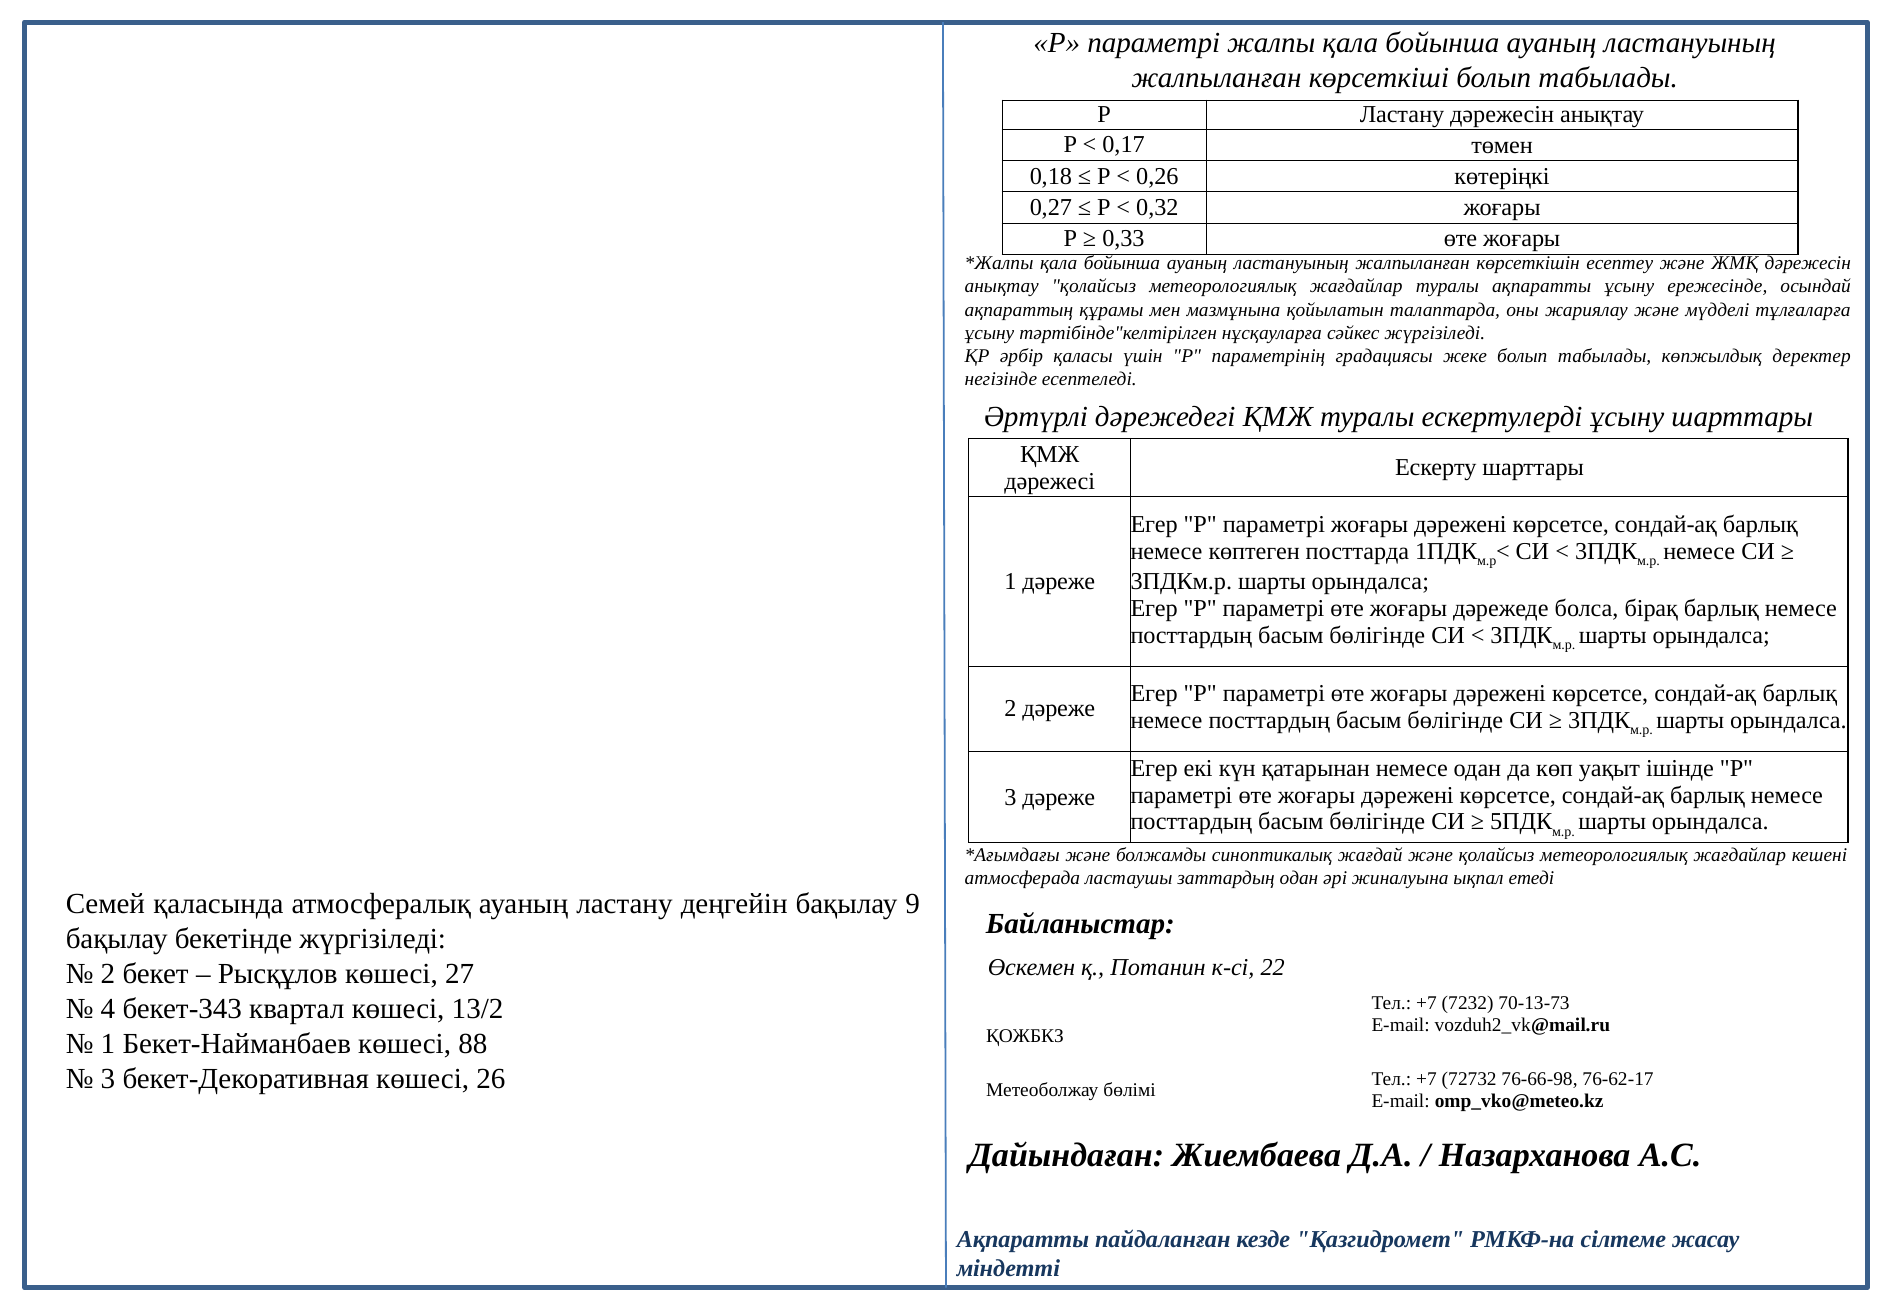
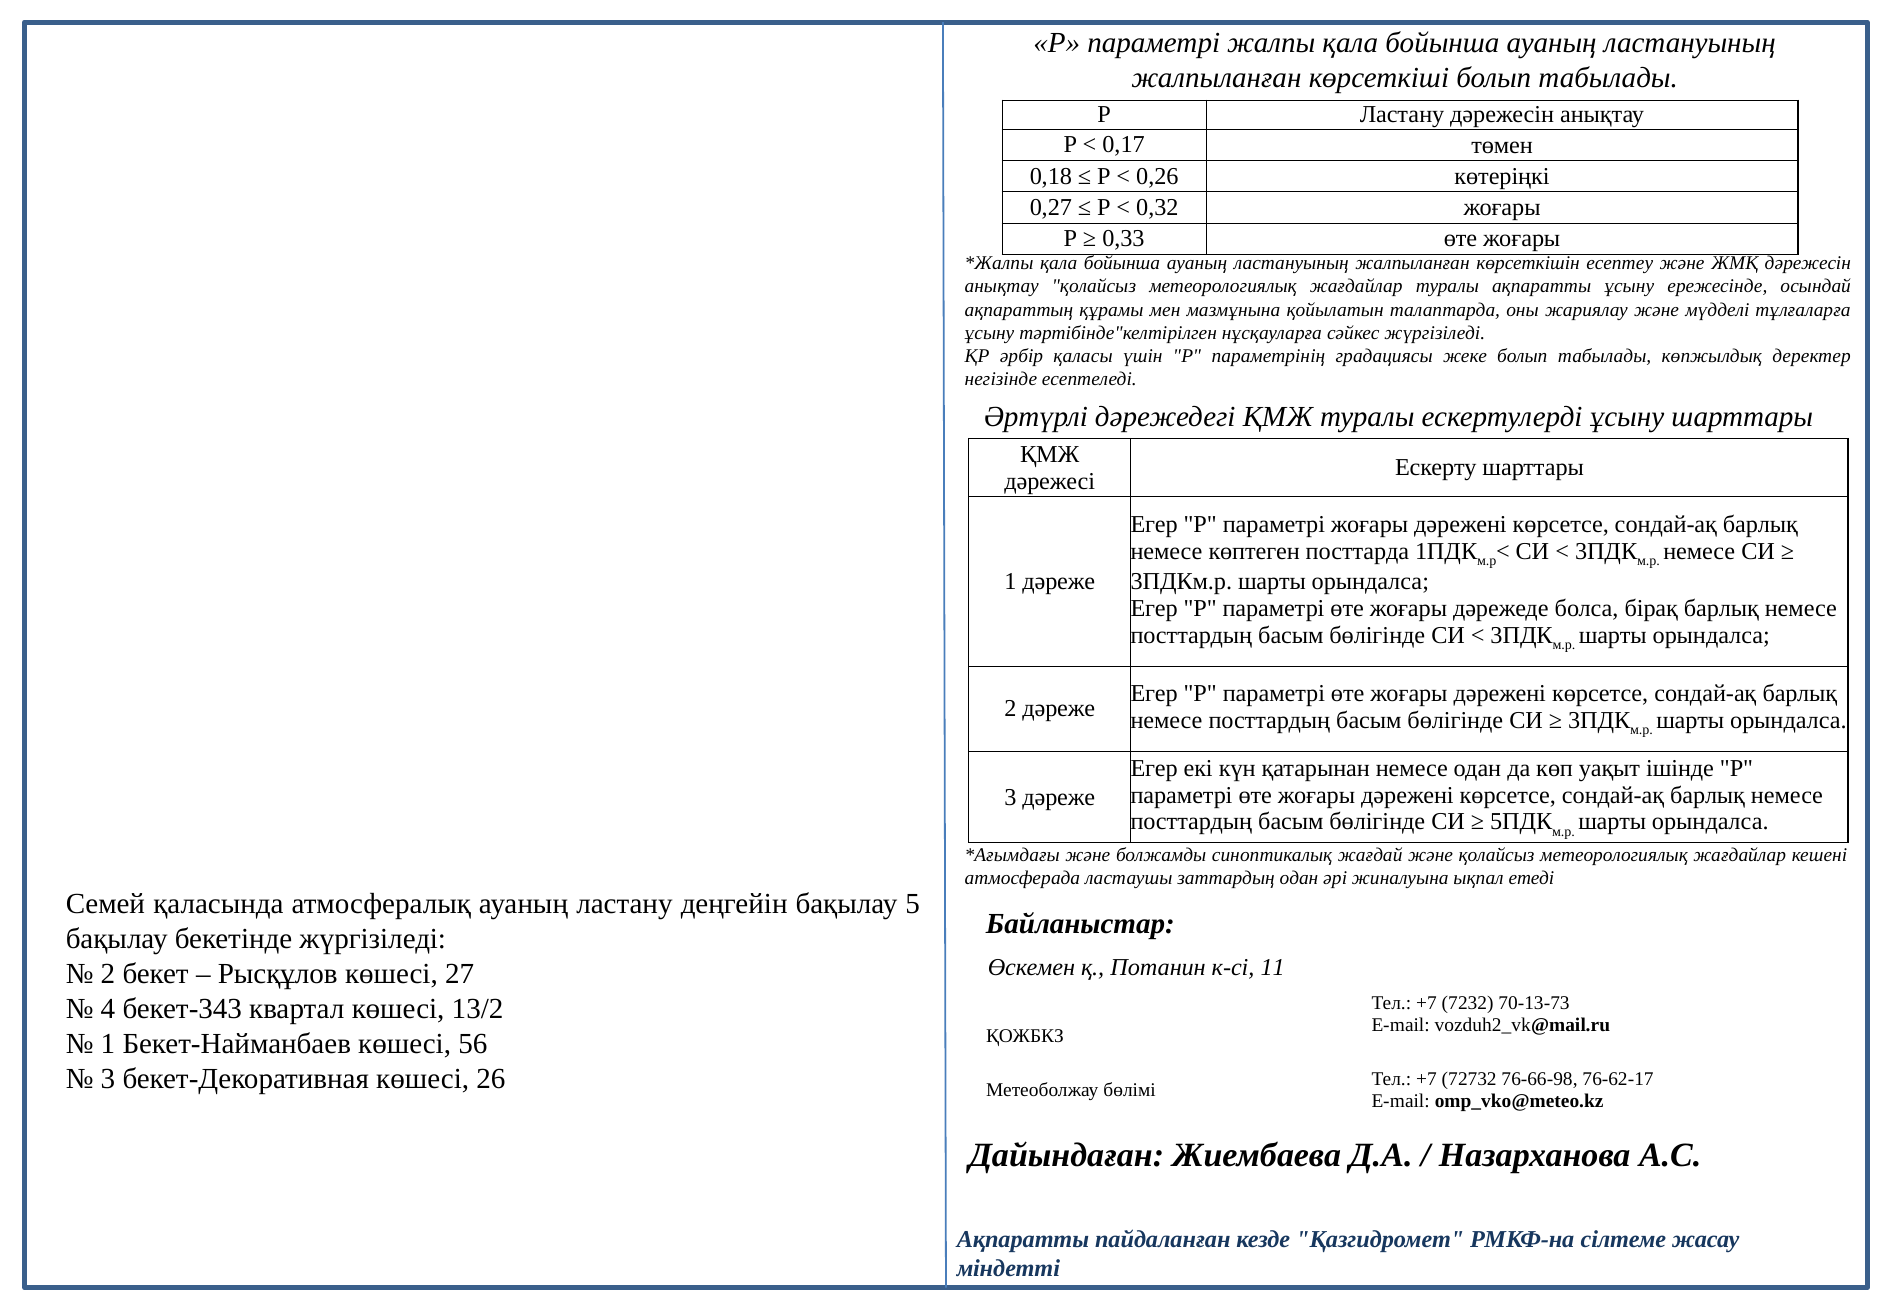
9: 9 -> 5
22: 22 -> 11
88: 88 -> 56
